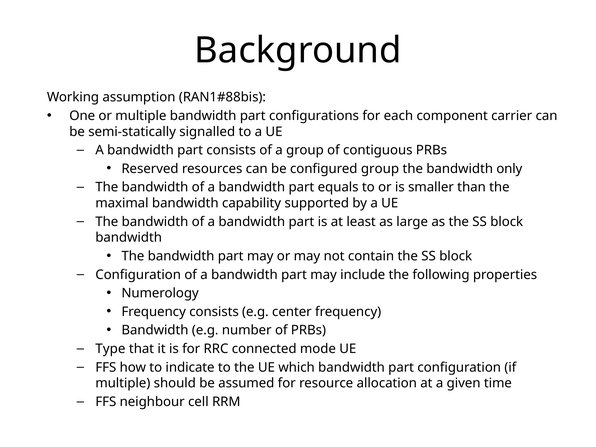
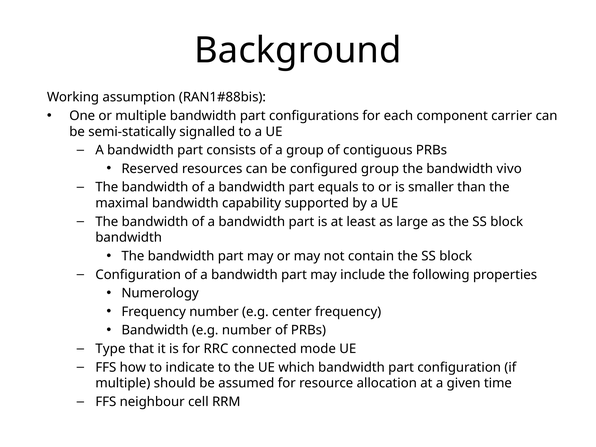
only: only -> vivo
Frequency consists: consists -> number
